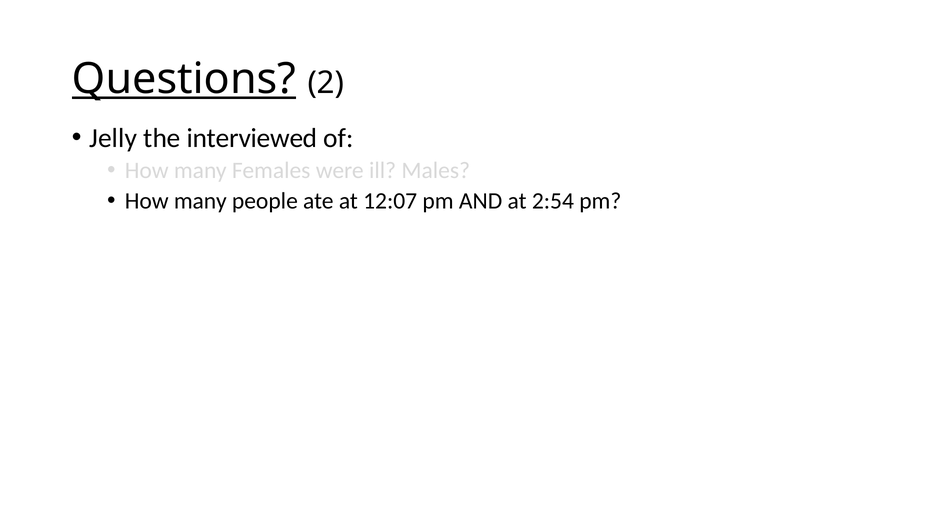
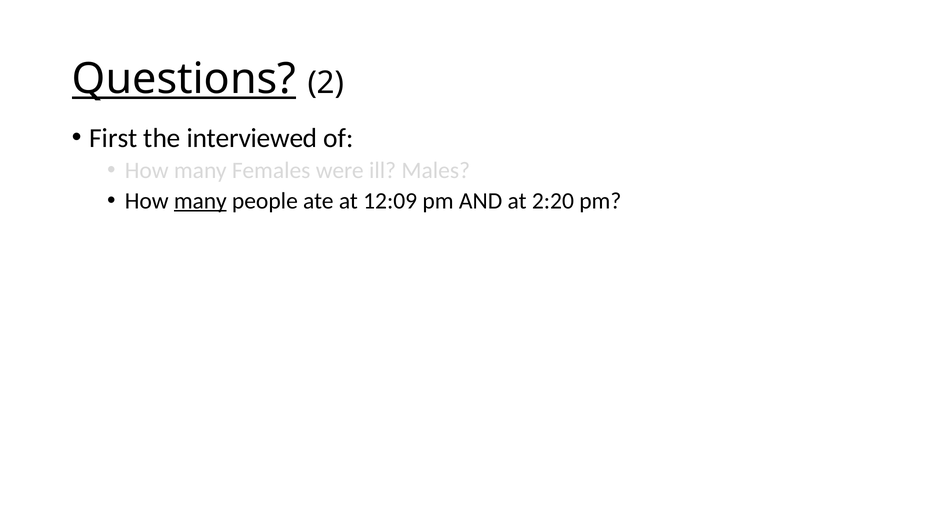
Jelly: Jelly -> First
many at (200, 201) underline: none -> present
12:07: 12:07 -> 12:09
2:54: 2:54 -> 2:20
